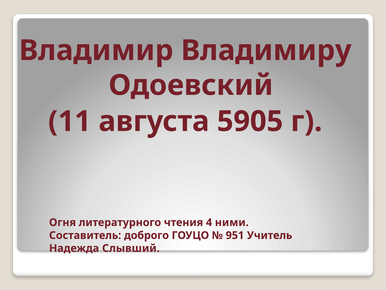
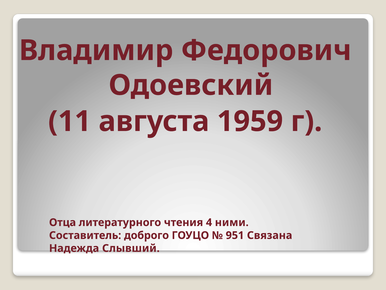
Владимиру: Владимиру -> Федорович
5905: 5905 -> 1959
Огня: Огня -> Отца
Учитель: Учитель -> Связана
